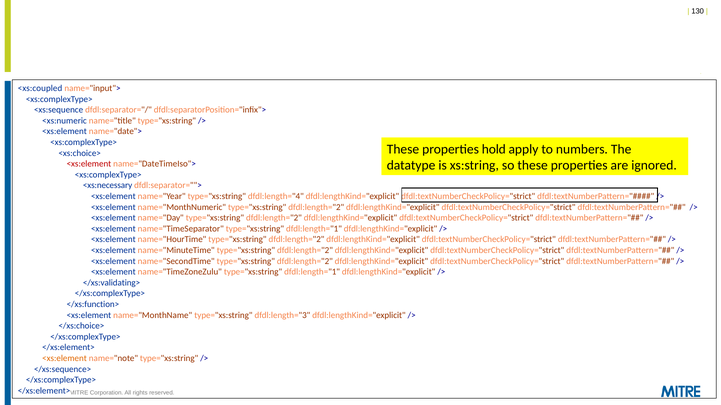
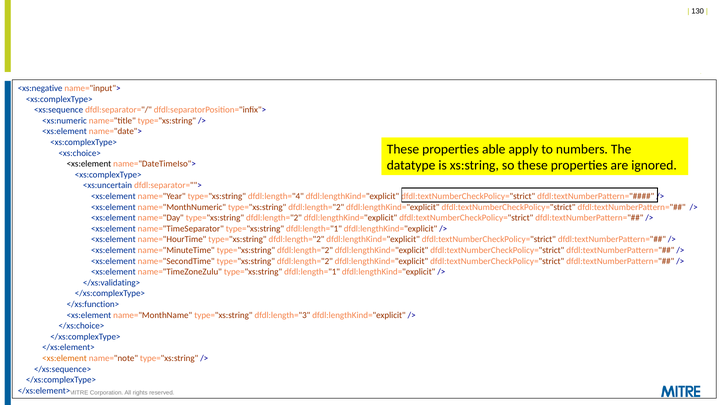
<xs:coupled: <xs:coupled -> <xs:negative
hold: hold -> able
<xs:element at (89, 164) colour: red -> black
<xs:necessary: <xs:necessary -> <xs:uncertain
